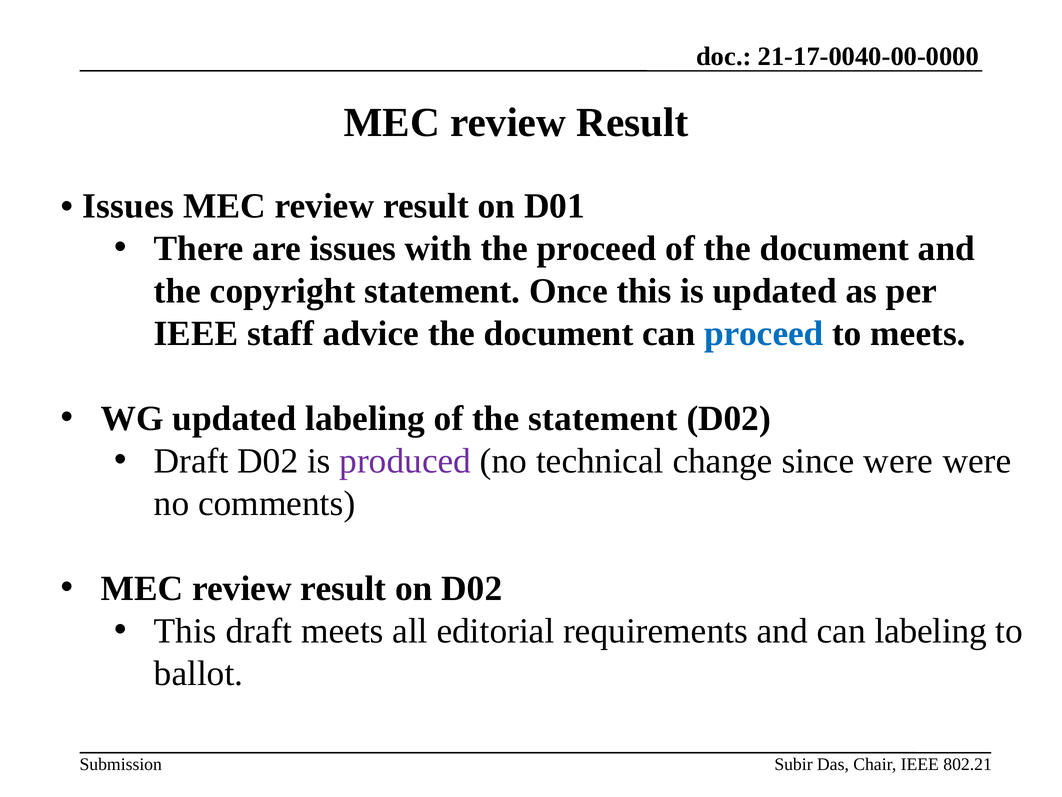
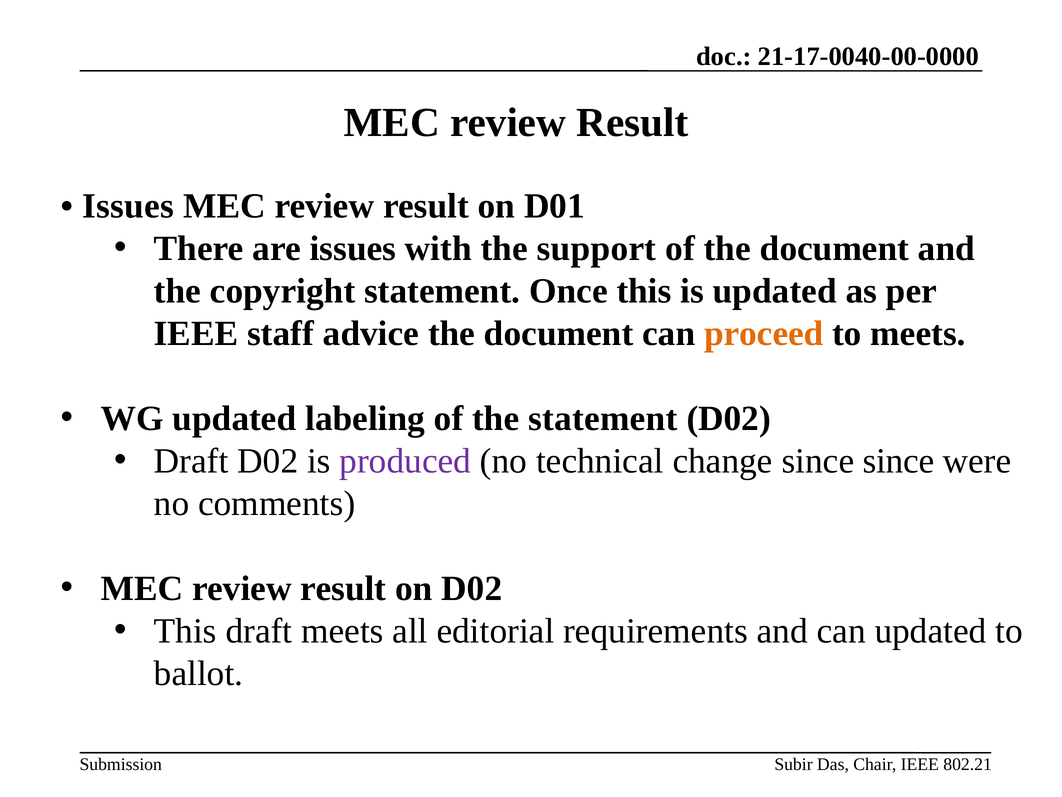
the proceed: proceed -> support
proceed at (764, 333) colour: blue -> orange
since were: were -> since
can labeling: labeling -> updated
